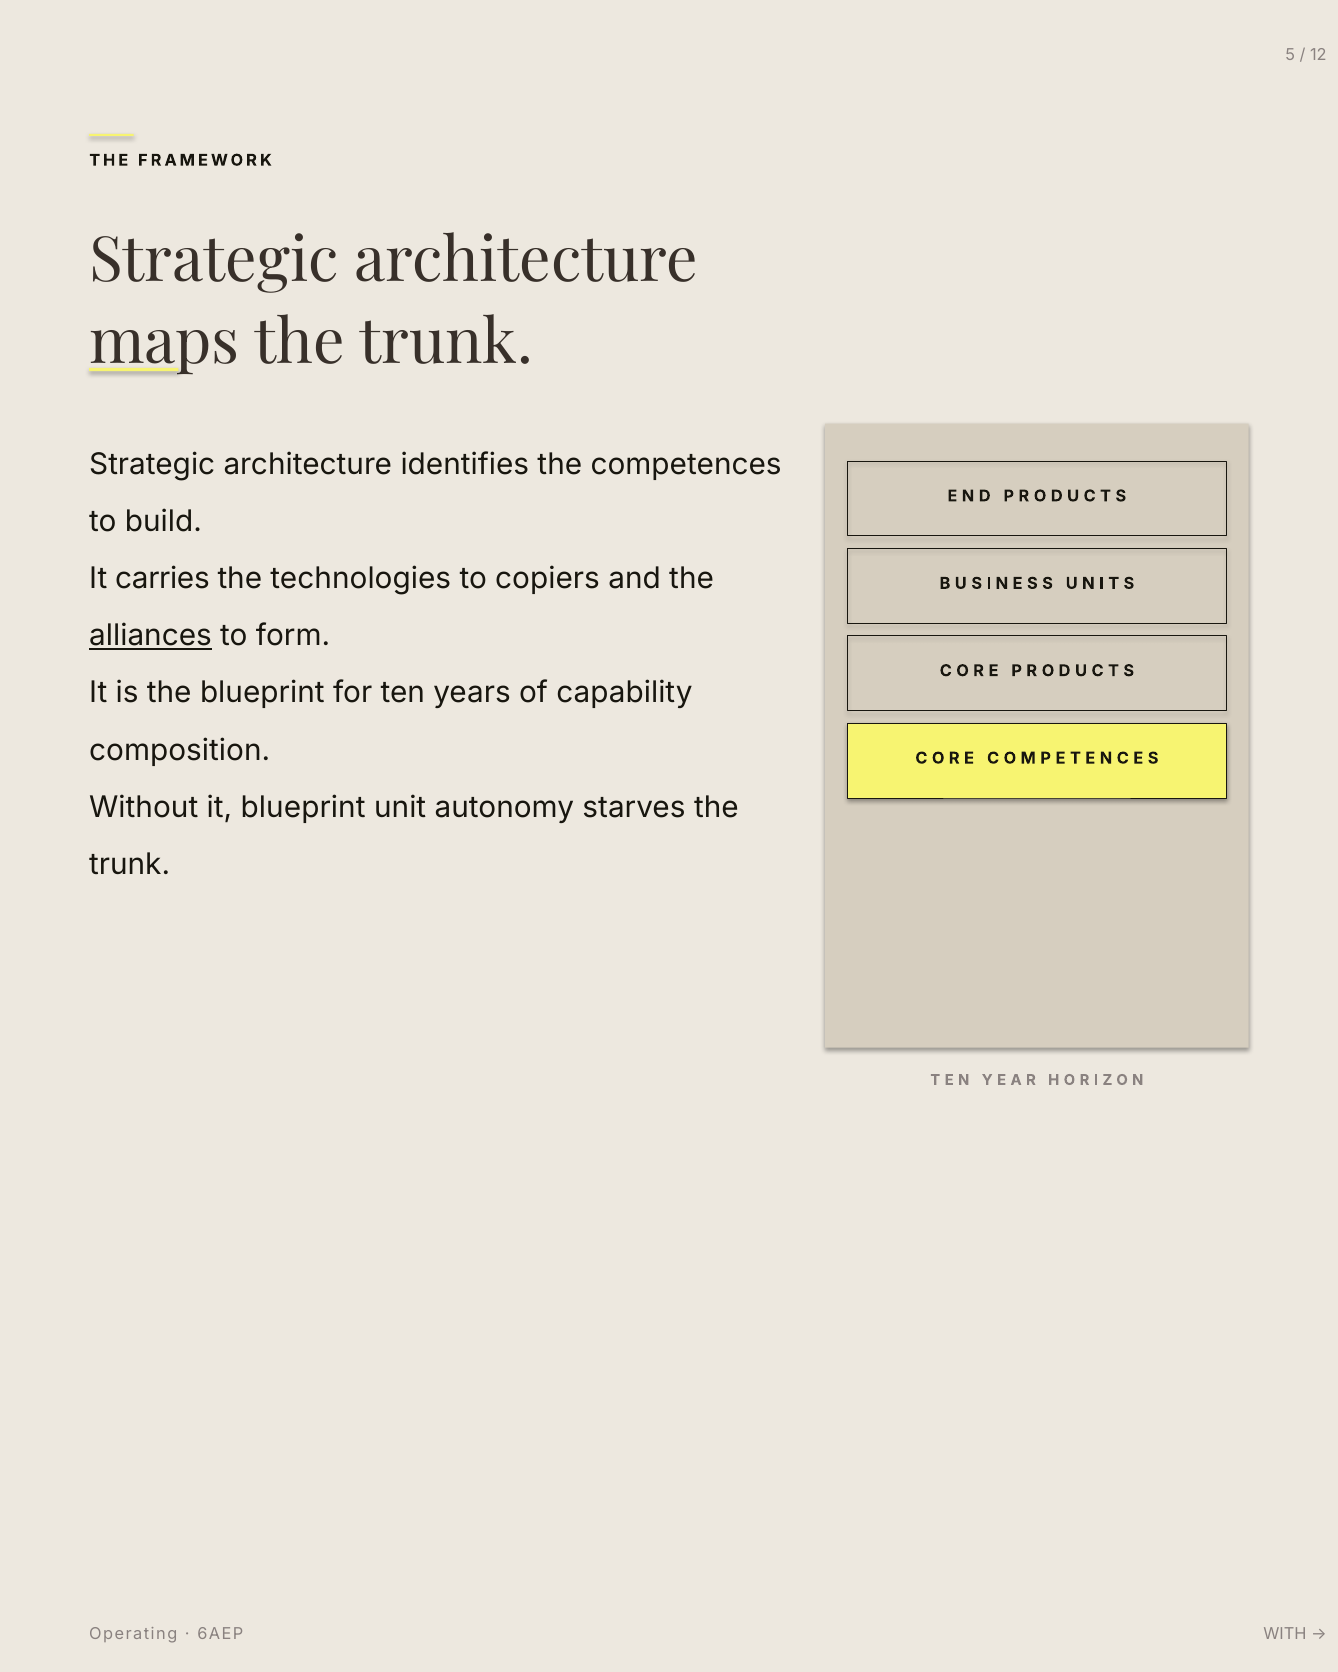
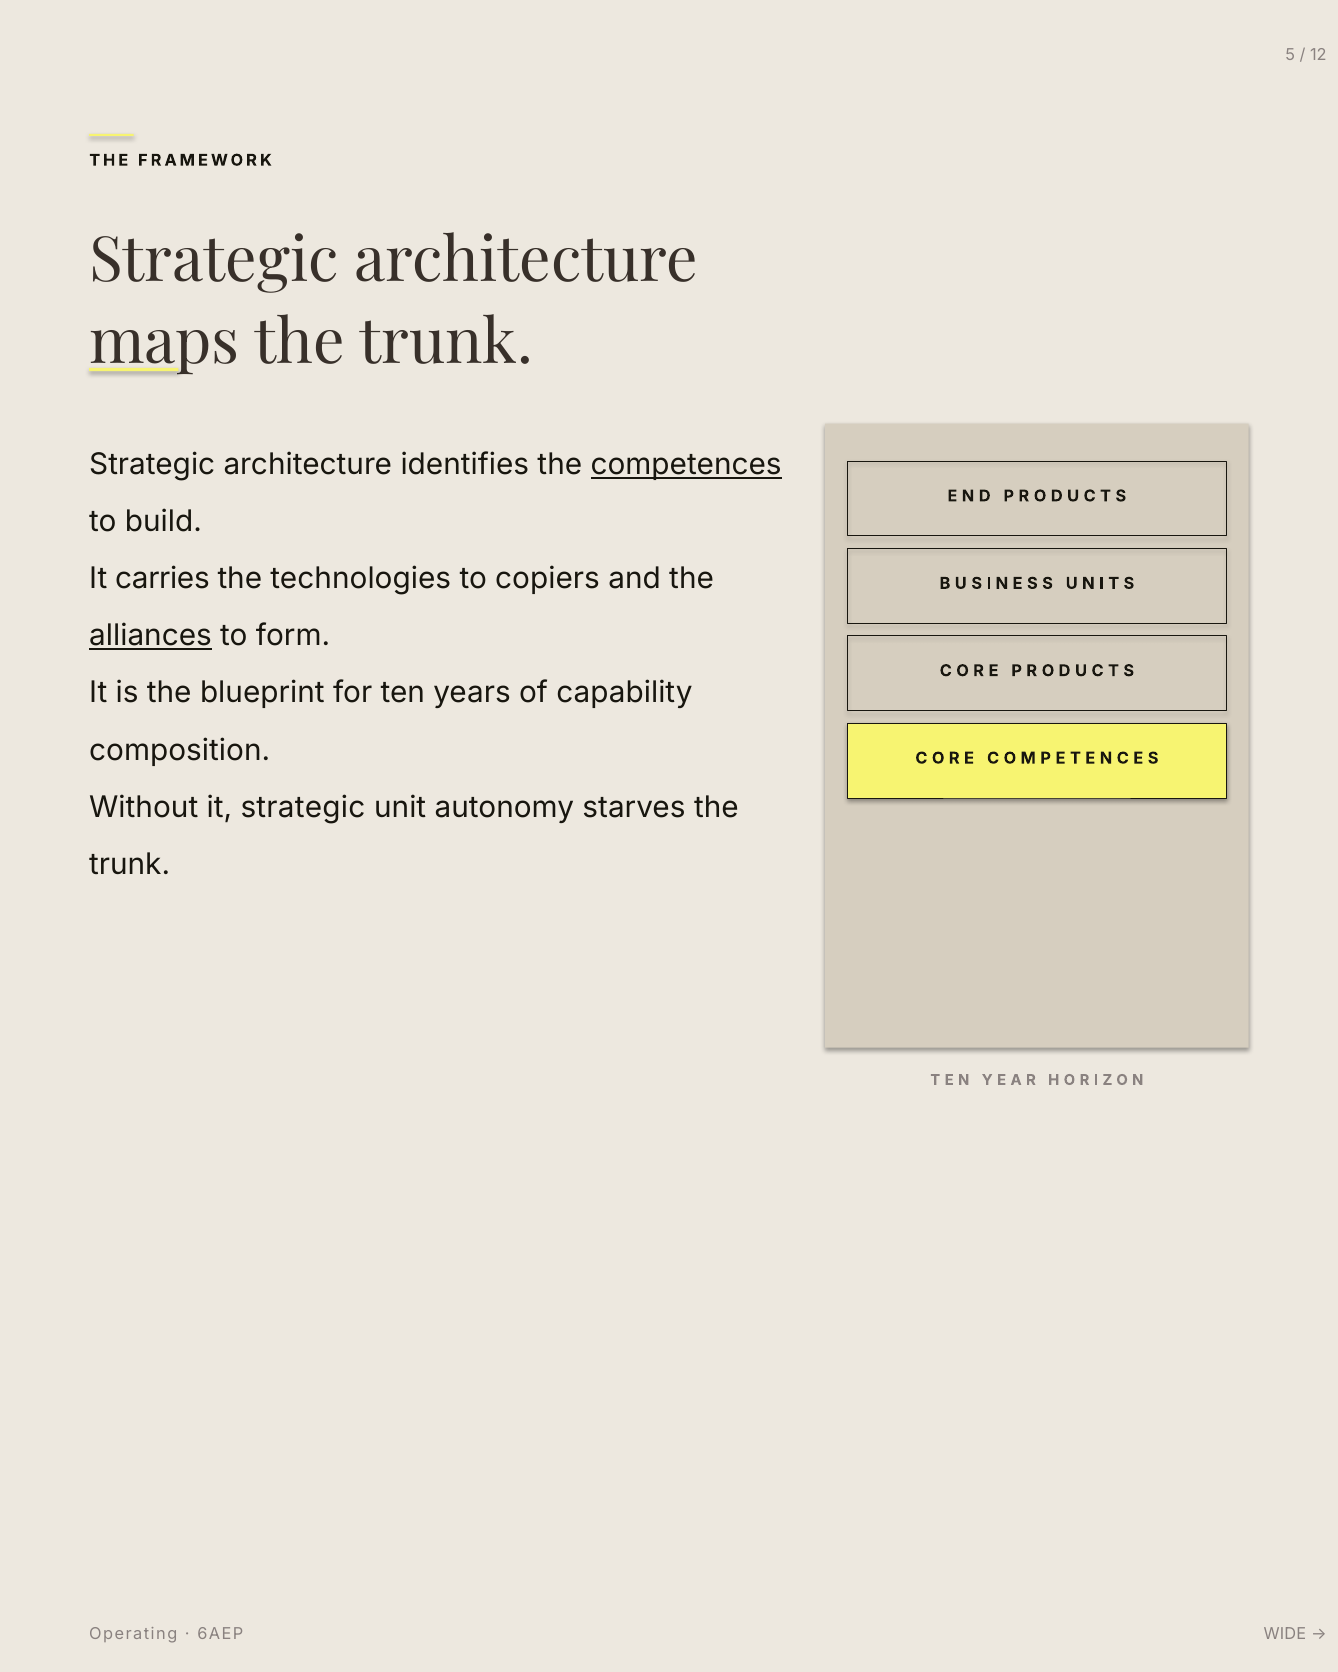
competences underline: none -> present
it blueprint: blueprint -> strategic
WITH: WITH -> WIDE
